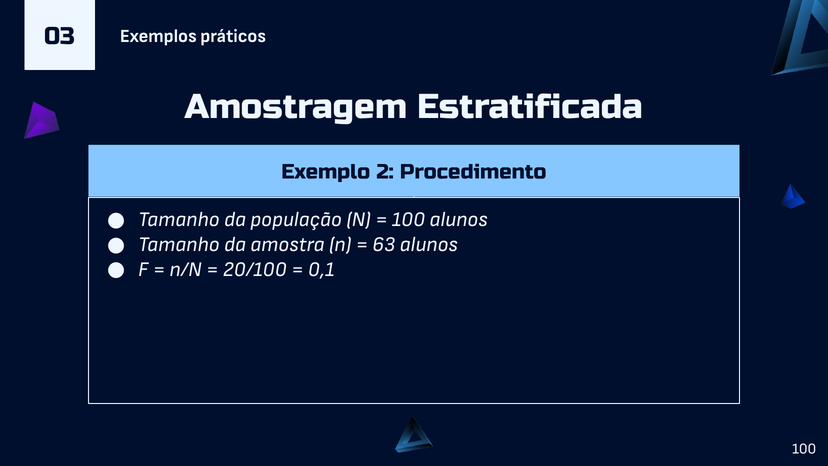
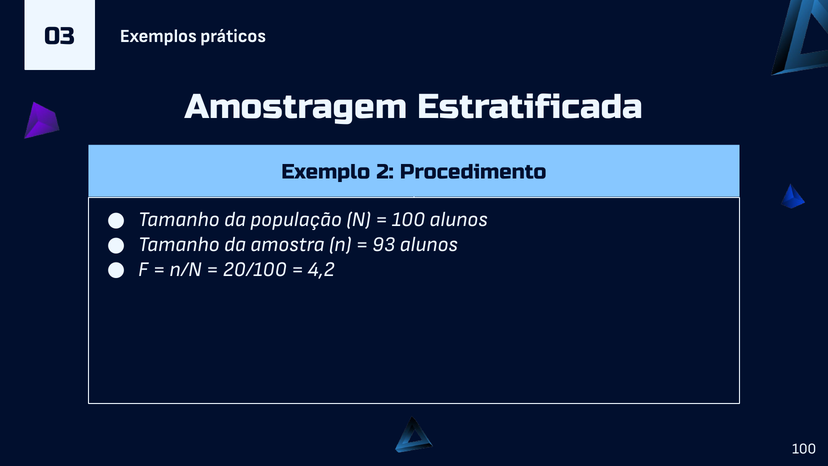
63: 63 -> 93
0,1: 0,1 -> 4,2
